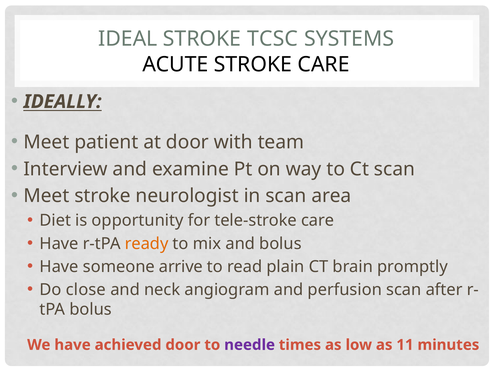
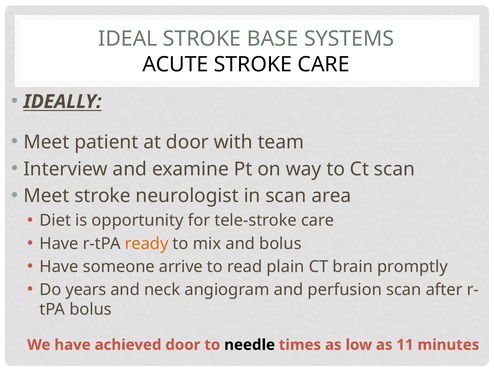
TCSC: TCSC -> BASE
close: close -> years
needle colour: purple -> black
